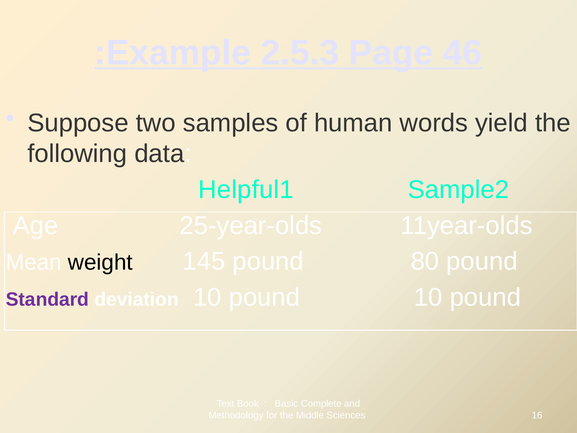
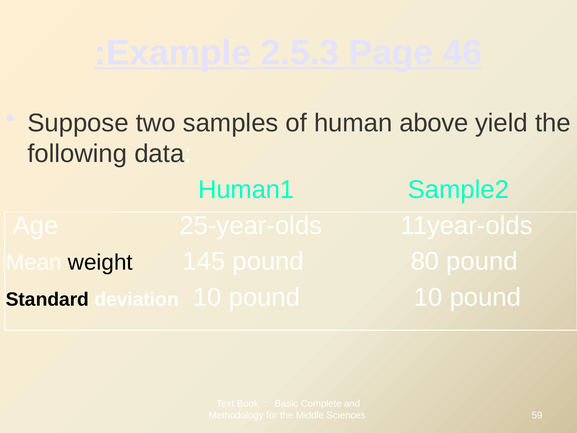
words: words -> above
Helpful1: Helpful1 -> Human1
Standard colour: purple -> black
16: 16 -> 59
